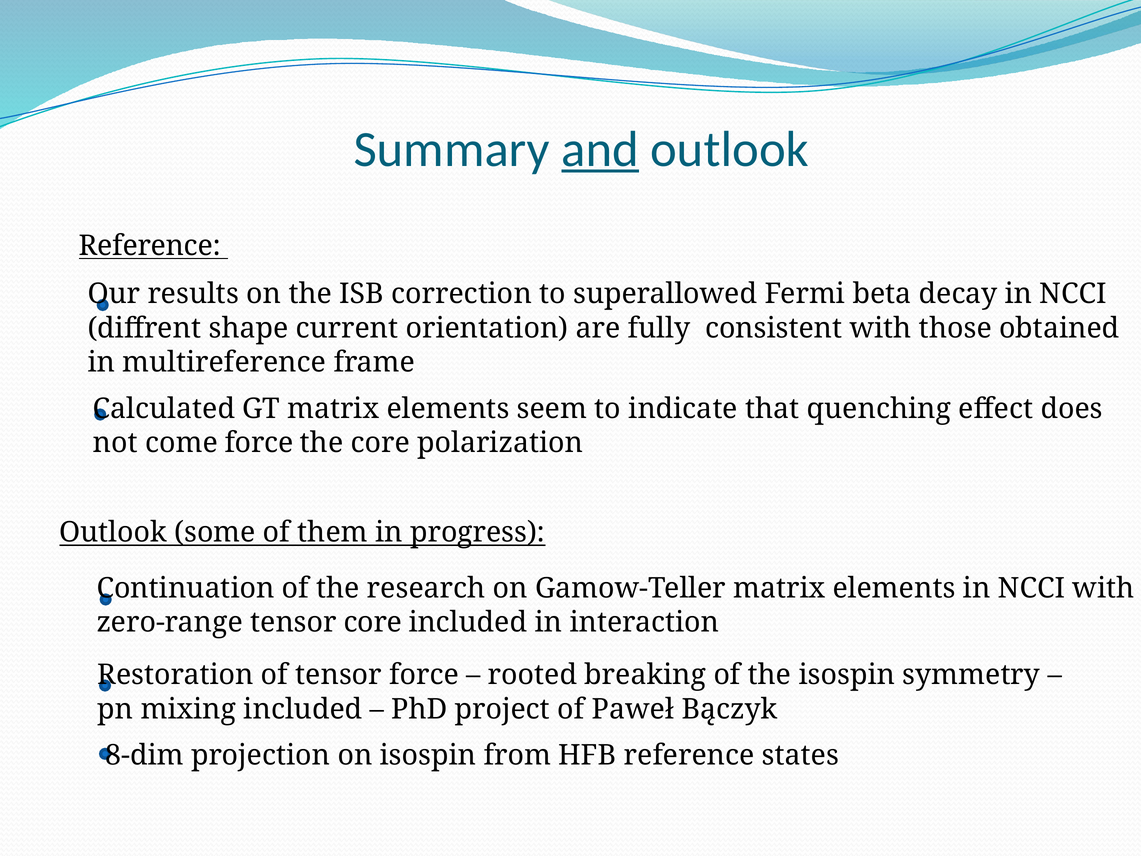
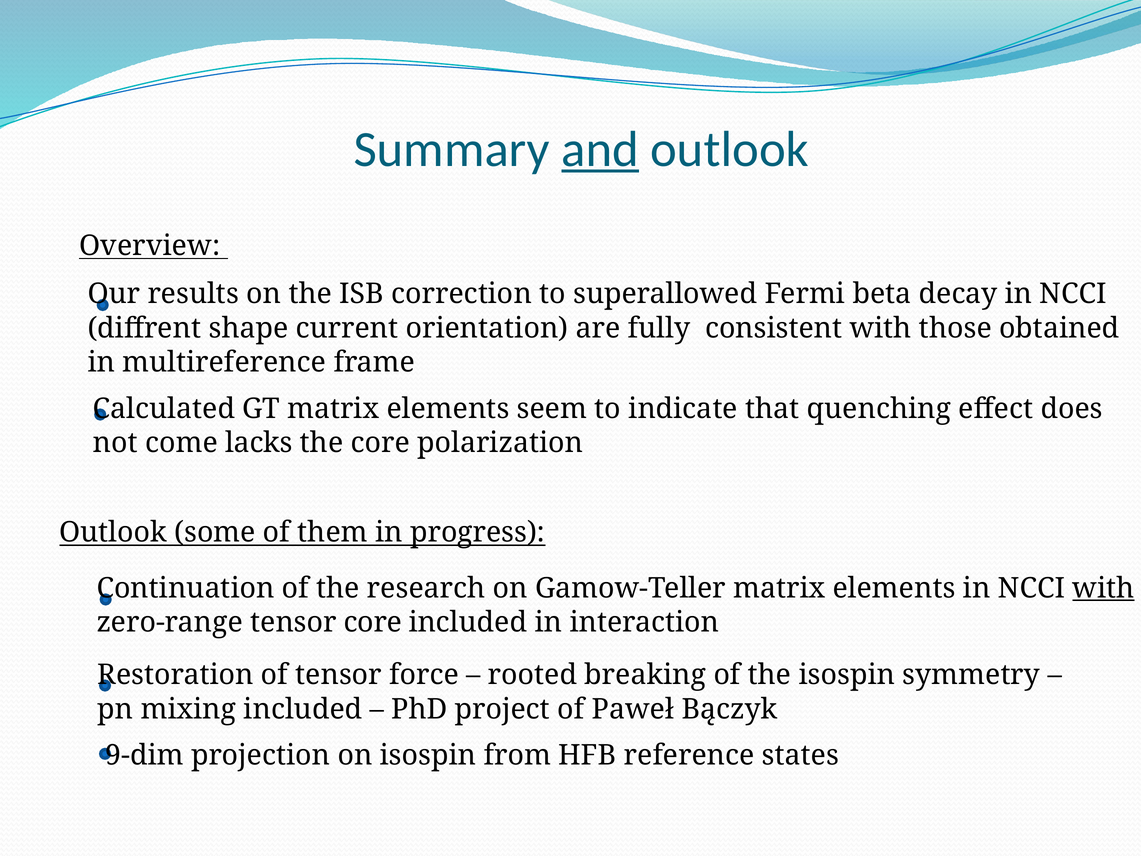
Reference at (150, 246): Reference -> Overview
come force: force -> lacks
with at (1103, 588) underline: none -> present
8-dim: 8-dim -> 9-dim
